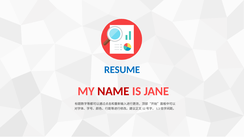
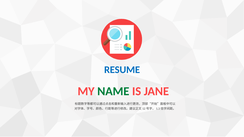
NAME colour: red -> green
